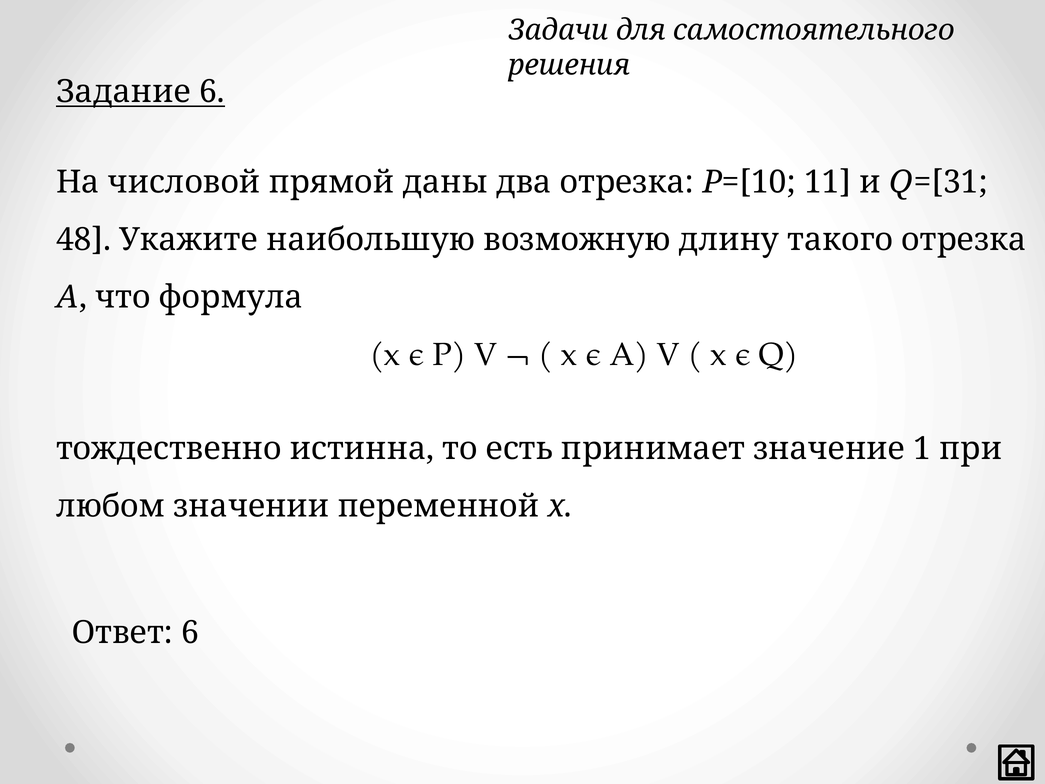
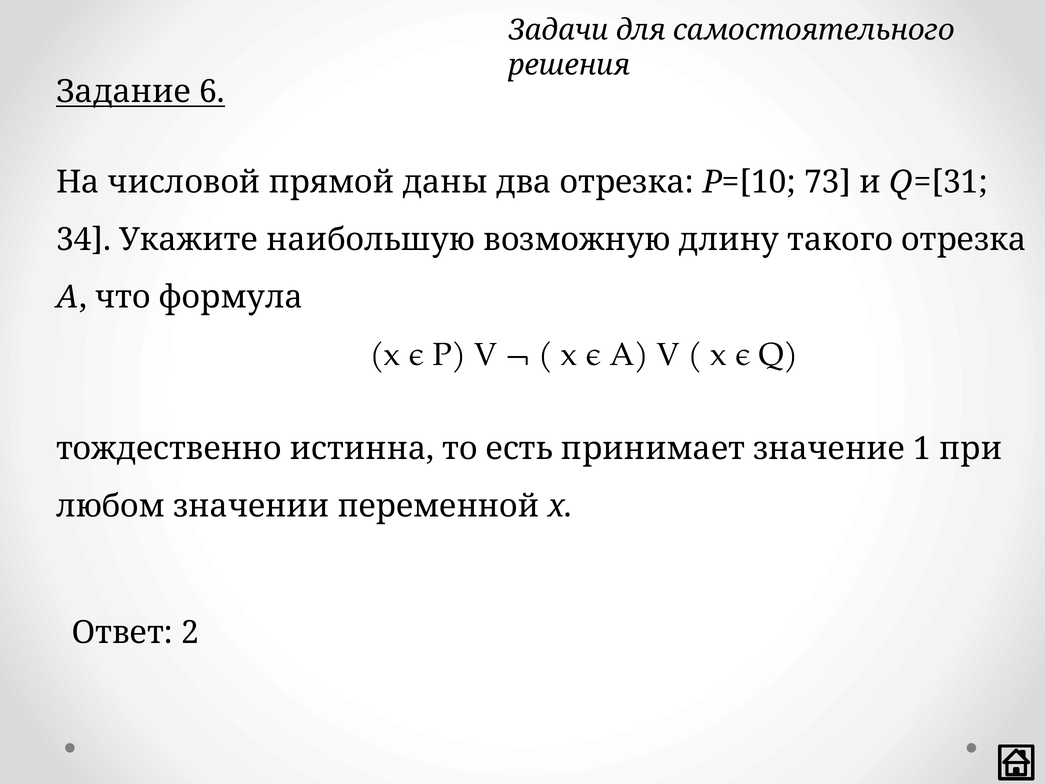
11: 11 -> 73
48: 48 -> 34
Ответ 6: 6 -> 2
